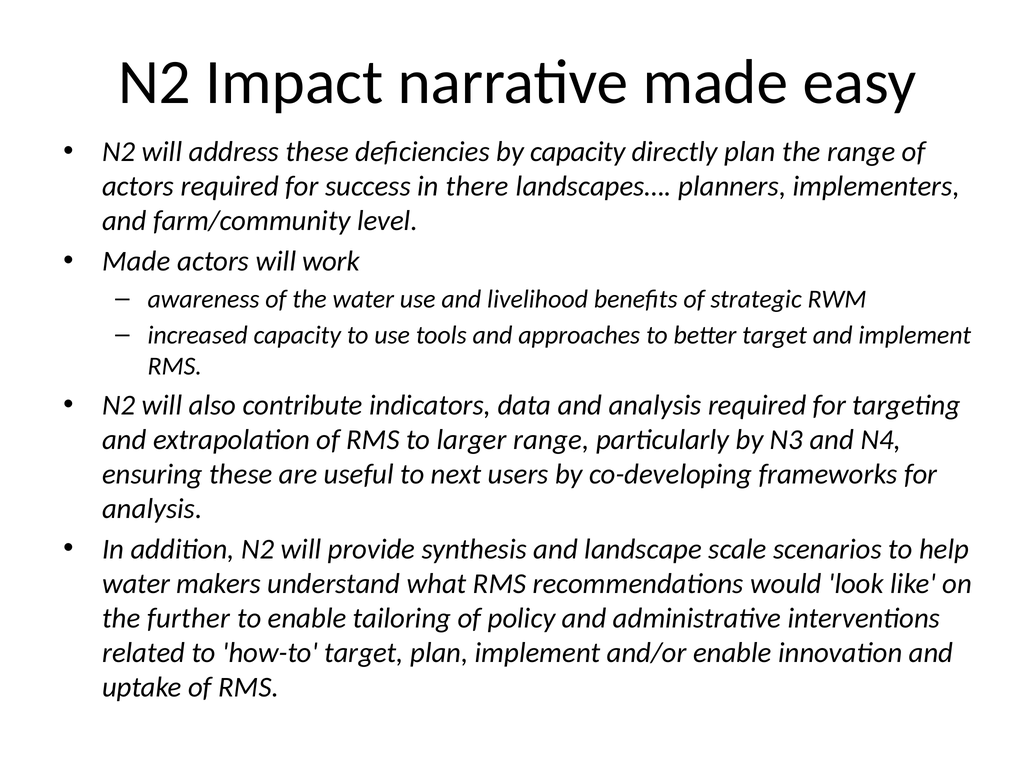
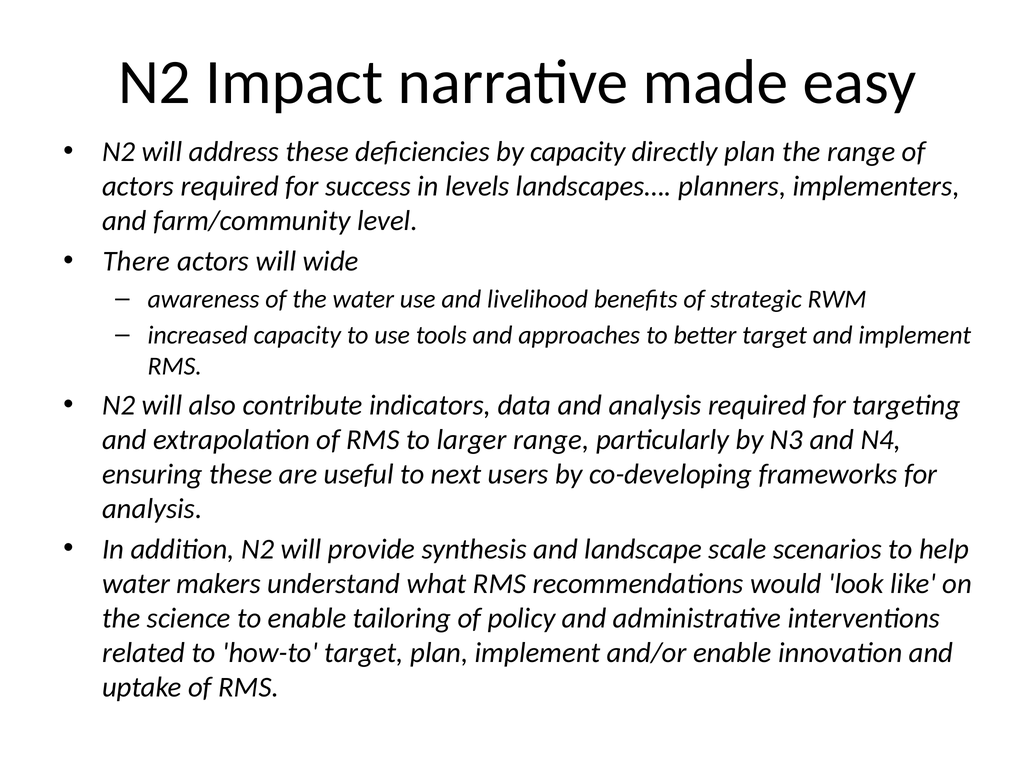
there: there -> levels
Made at (136, 261): Made -> There
work: work -> wide
further: further -> science
